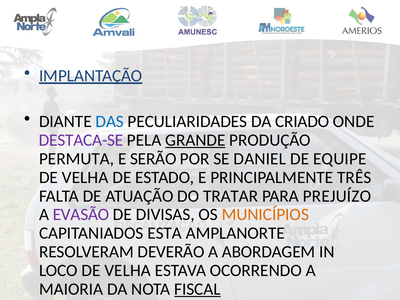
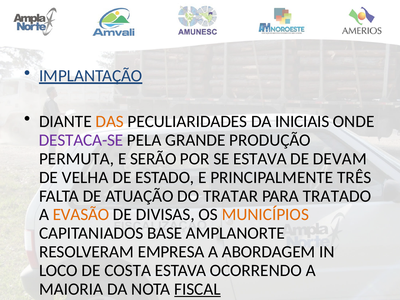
DAS colour: blue -> orange
CRIADO: CRIADO -> INICIAIS
GRANDE underline: present -> none
SE DANIEL: DANIEL -> ESTAVA
EQUIPE: EQUIPE -> DEVAM
PREJUÍZO: PREJUÍZO -> TRATADO
EVASÃO colour: purple -> orange
ESTA: ESTA -> BASE
DEVERÃO: DEVERÃO -> EMPRESA
LOCO DE VELHA: VELHA -> COSTA
